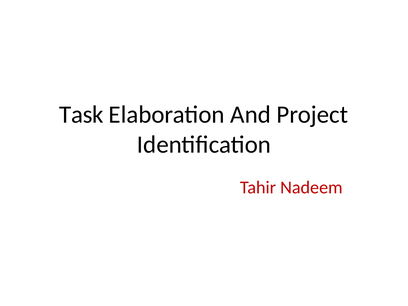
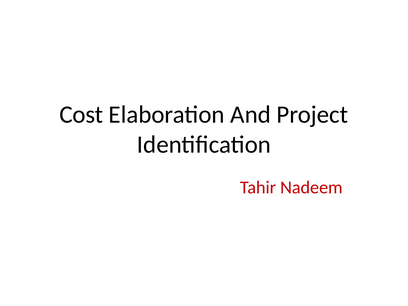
Task: Task -> Cost
